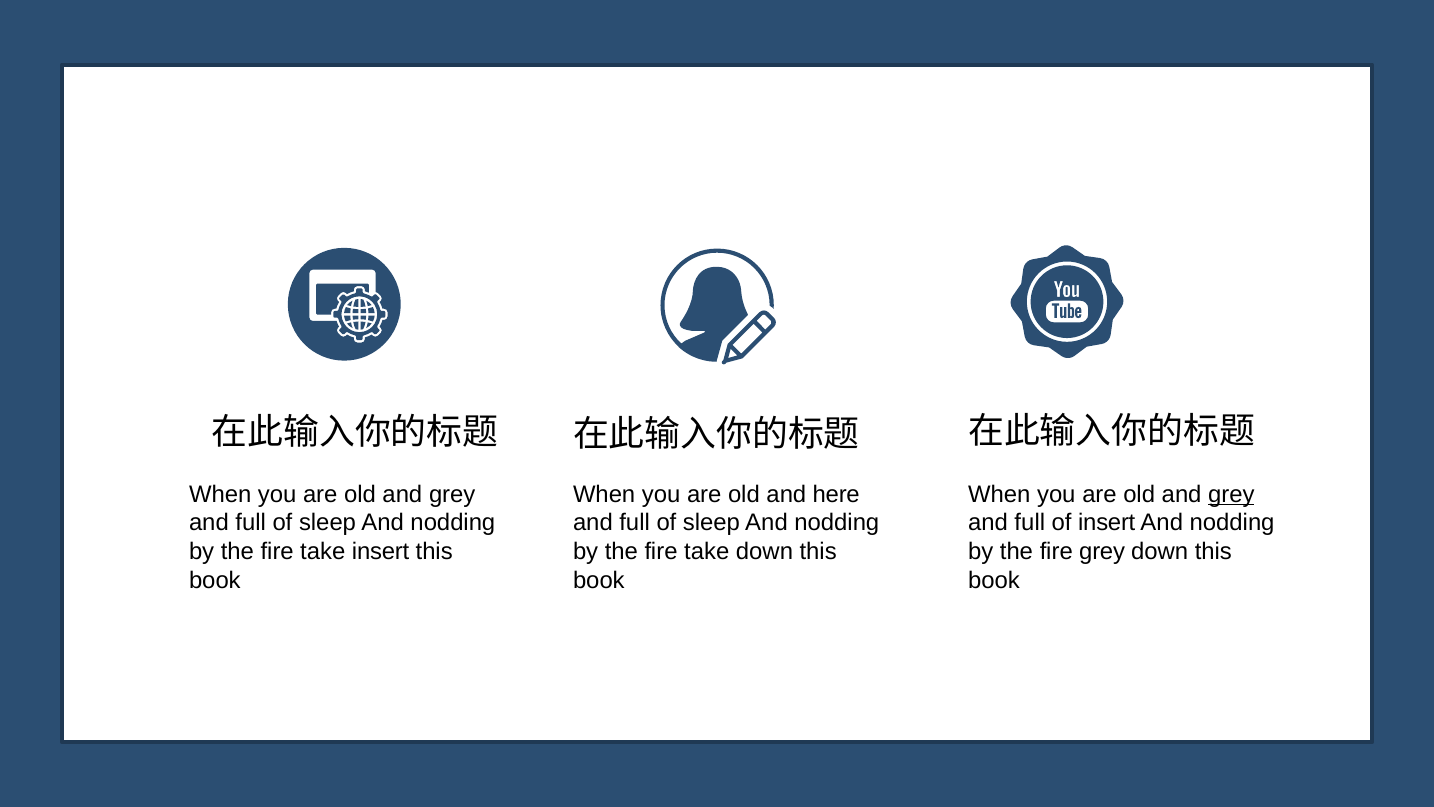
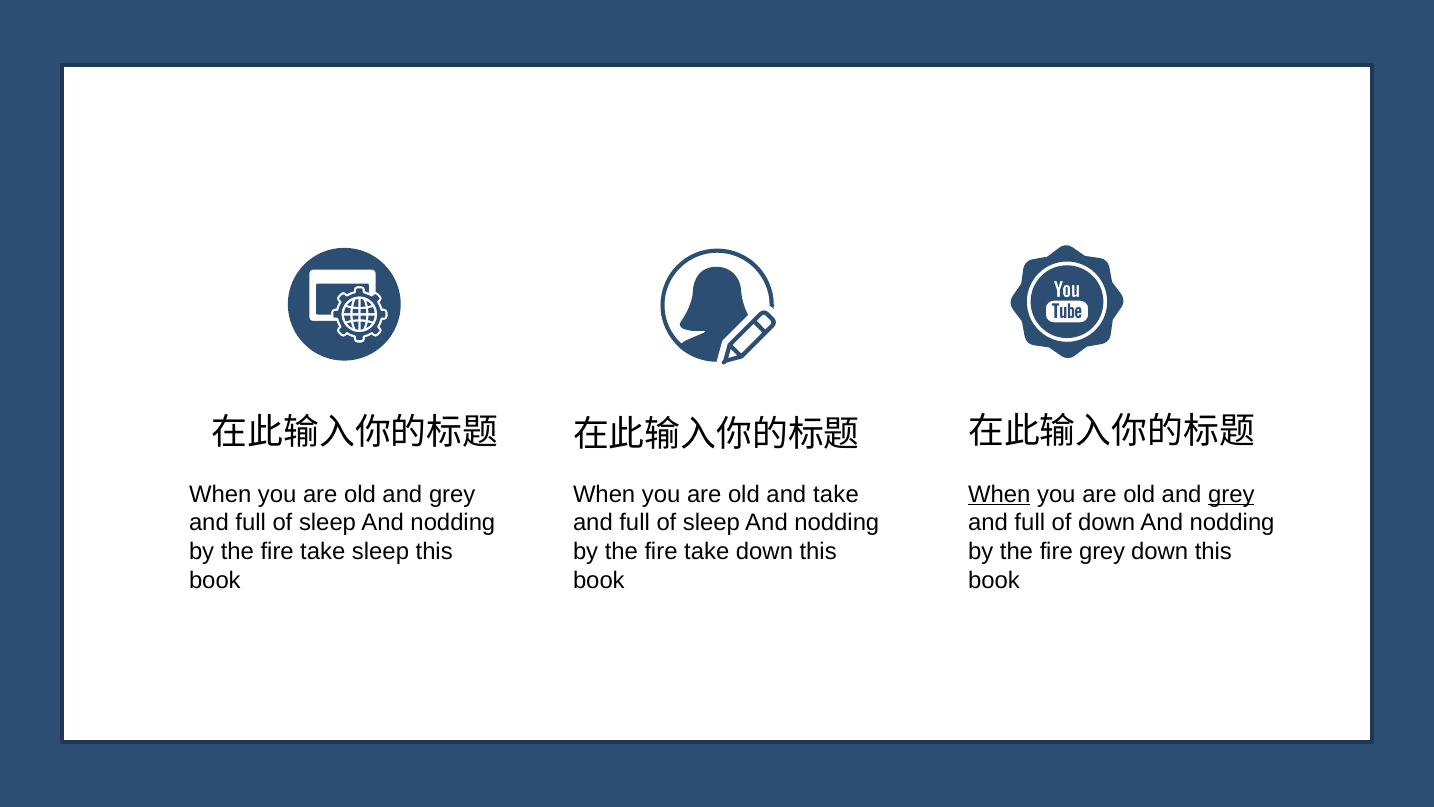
and here: here -> take
When at (999, 494) underline: none -> present
of insert: insert -> down
take insert: insert -> sleep
